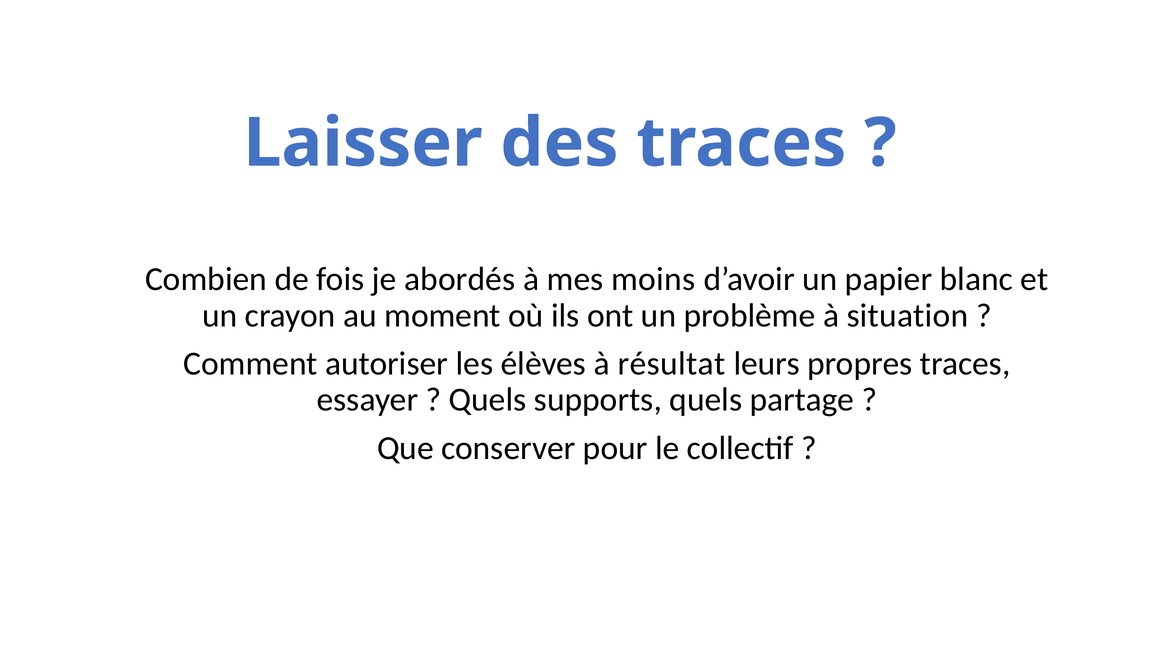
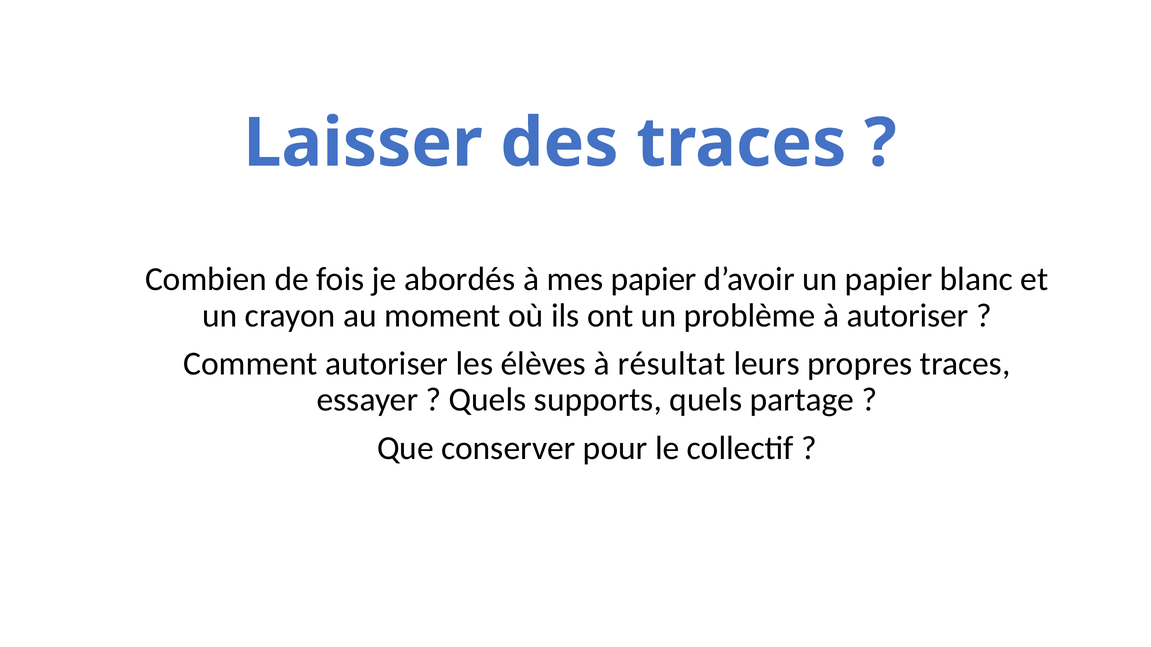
mes moins: moins -> papier
à situation: situation -> autoriser
